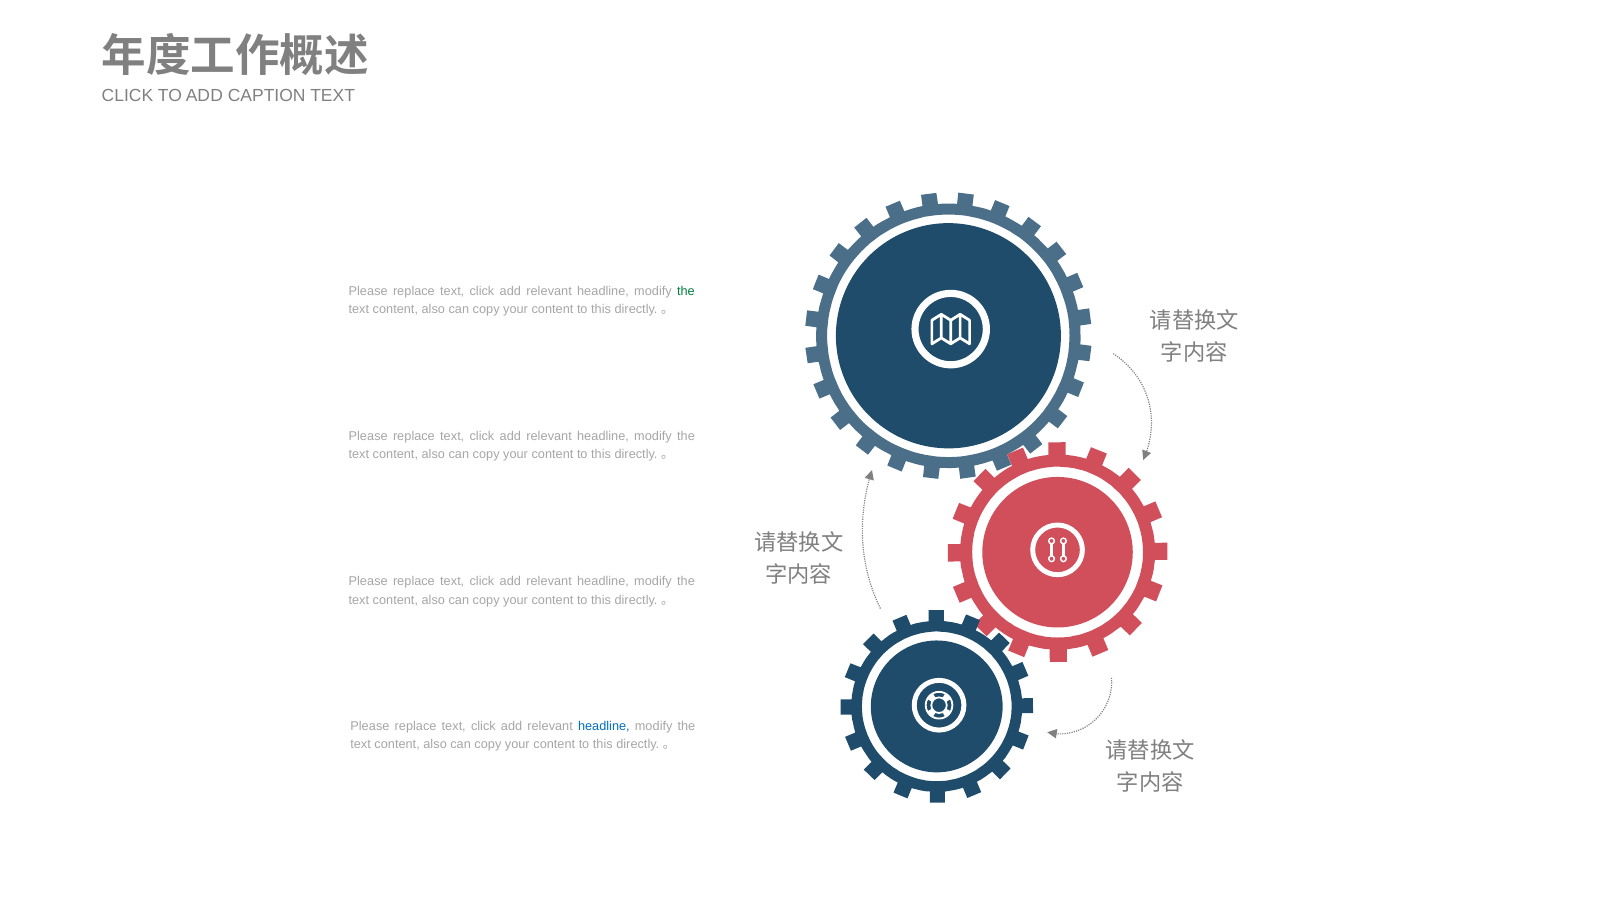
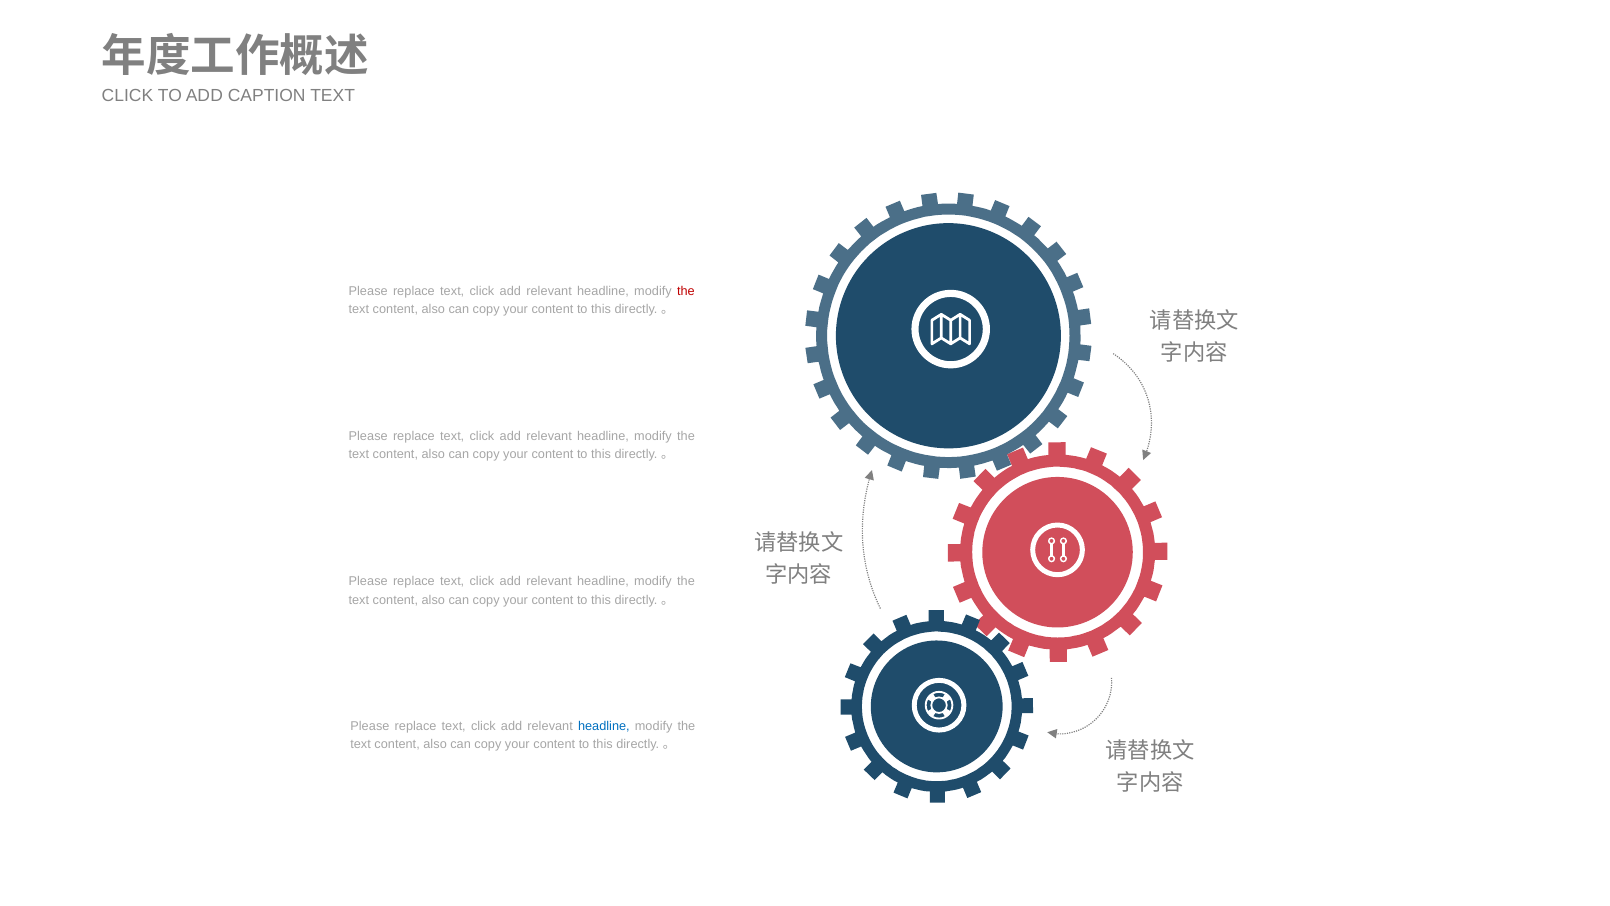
the at (686, 291) colour: green -> red
